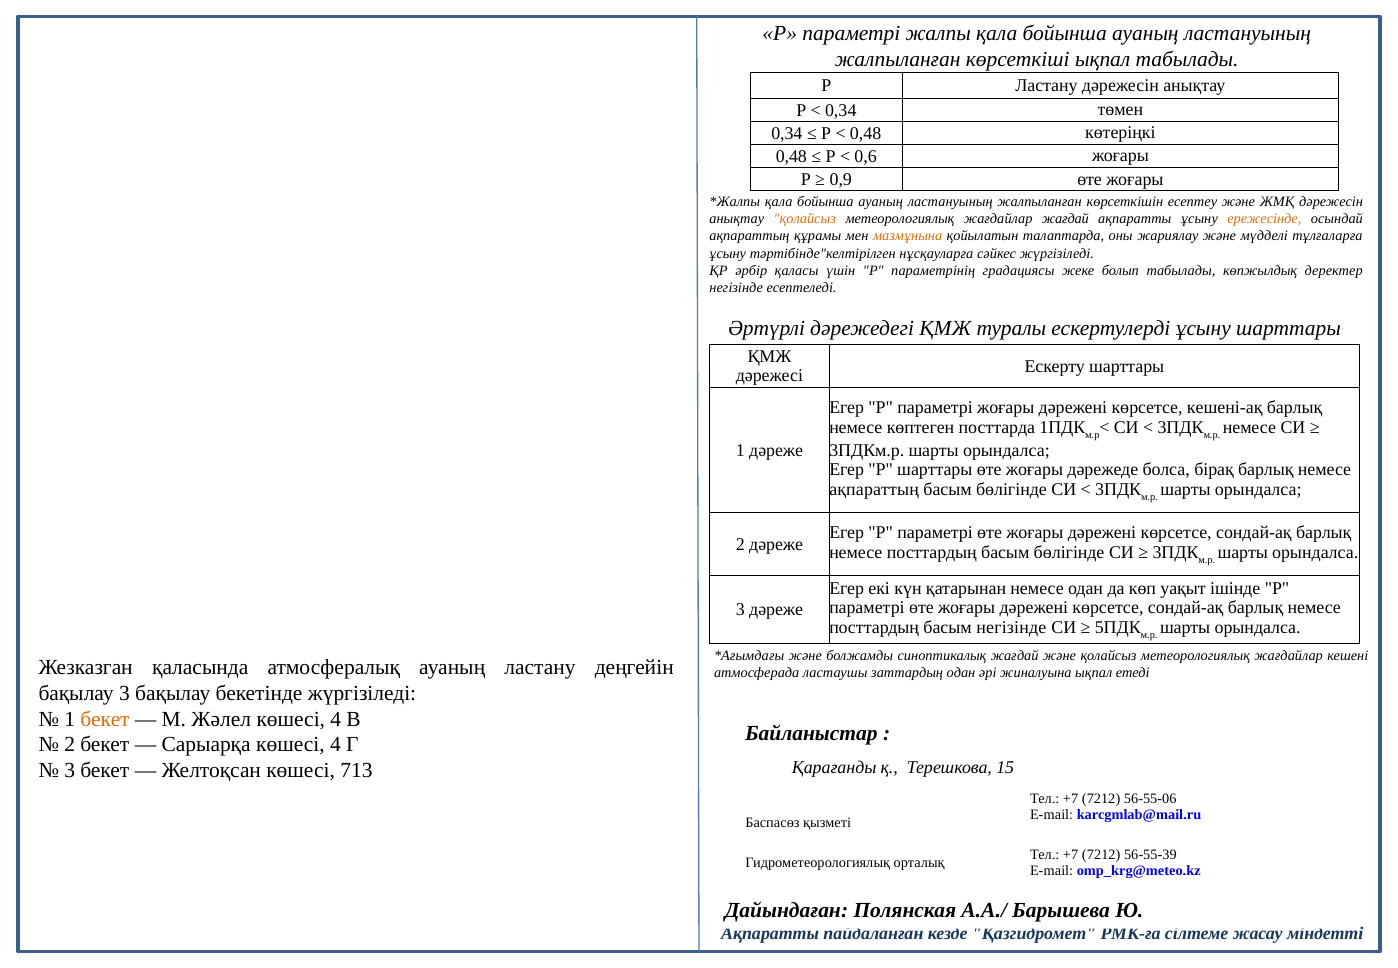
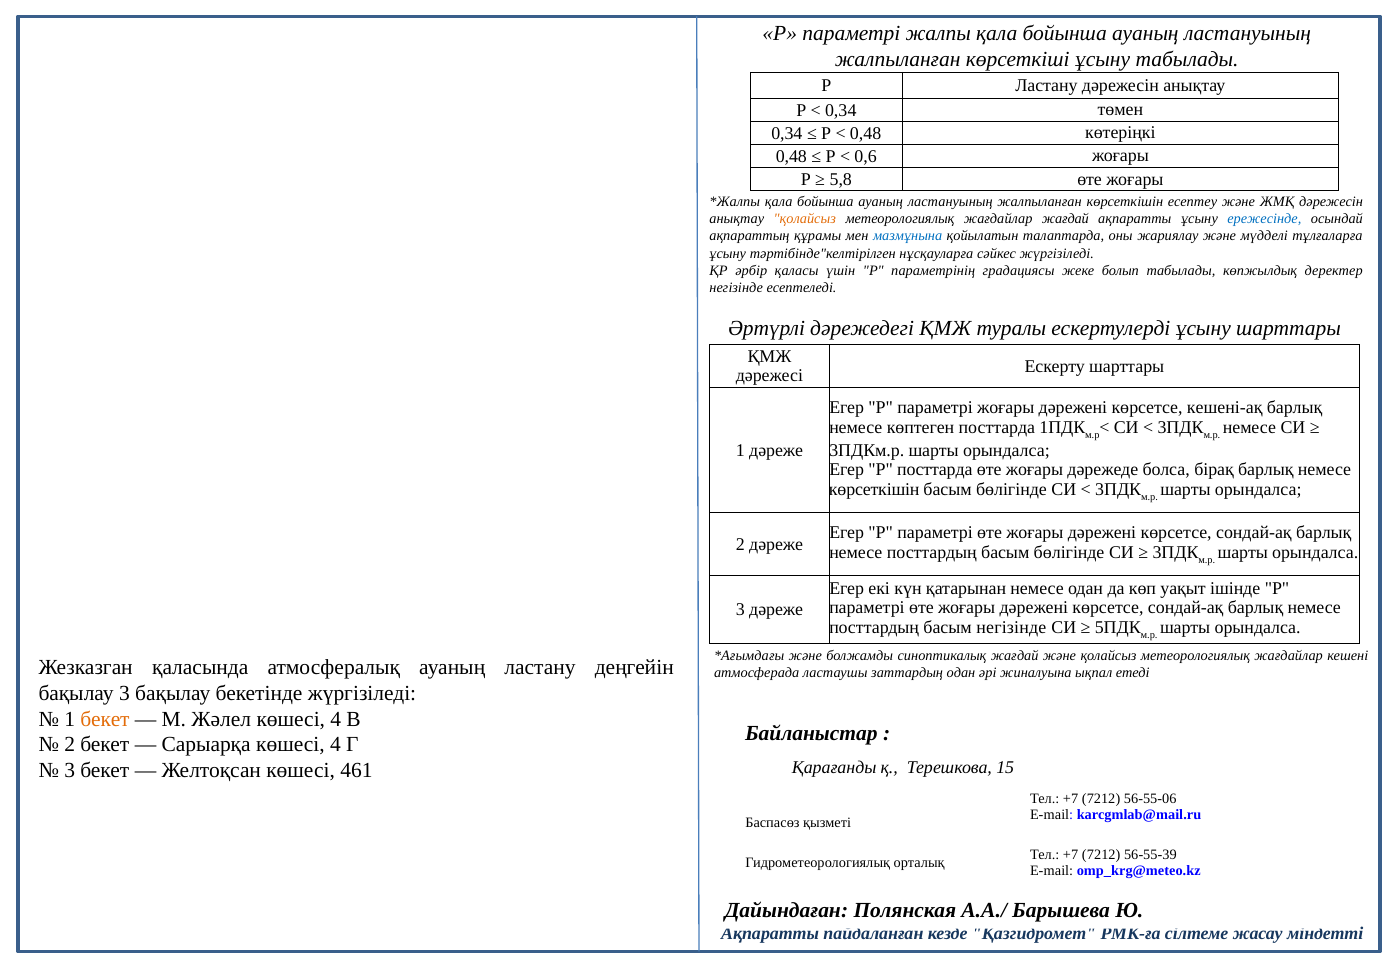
көрсеткіші ықпал: ықпал -> ұсыну
0,9: 0,9 -> 5,8
ережесінде colour: orange -> blue
мазмұнына colour: orange -> blue
P шарттары: шарттары -> посттарда
ақпараттың at (874, 490): ақпараттың -> көрсеткішін
713: 713 -> 461
